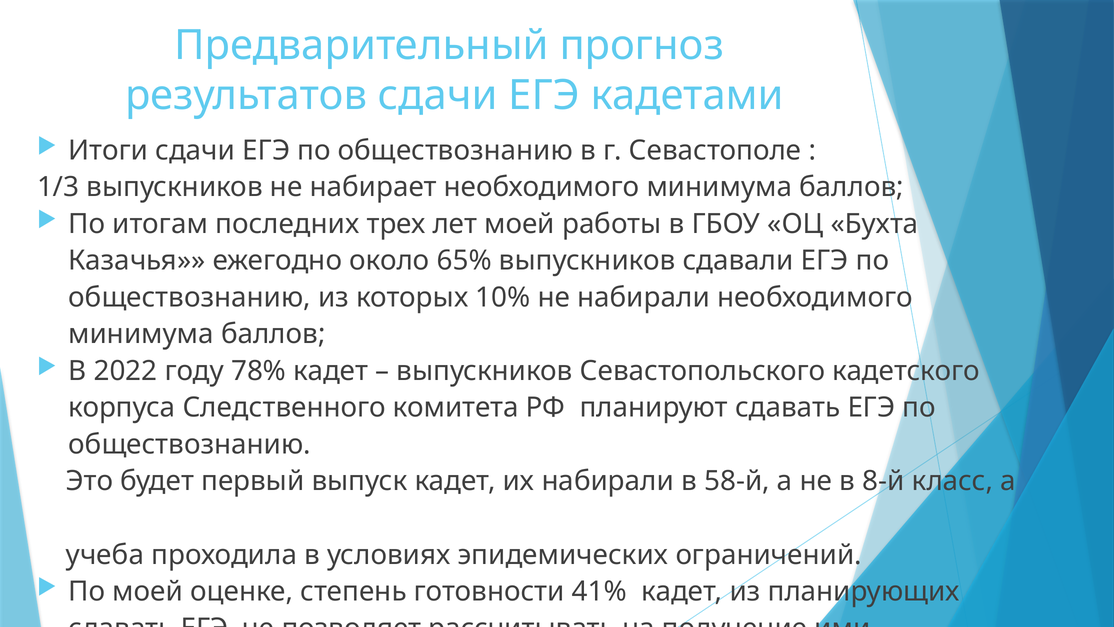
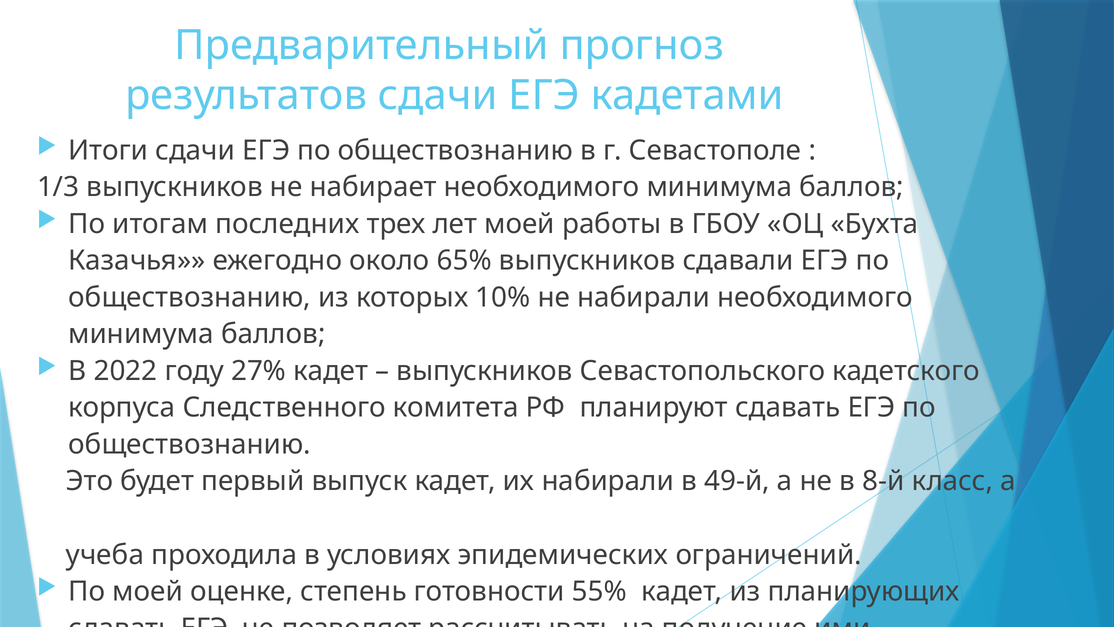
78%: 78% -> 27%
58-й: 58-й -> 49-й
41%: 41% -> 55%
